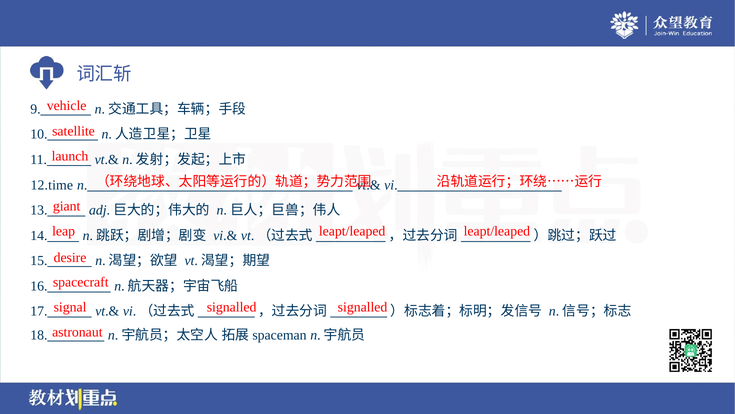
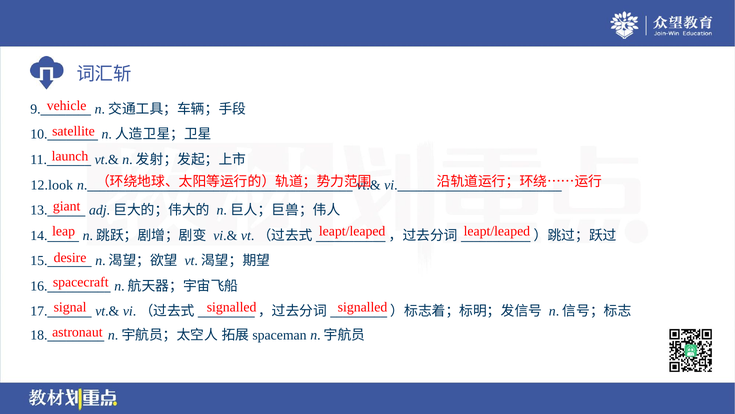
12.time: 12.time -> 12.look
